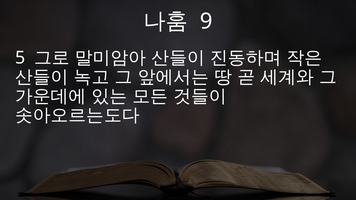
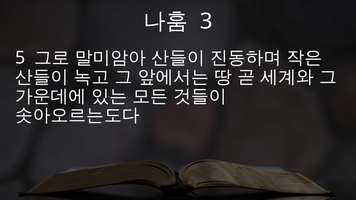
9: 9 -> 3
